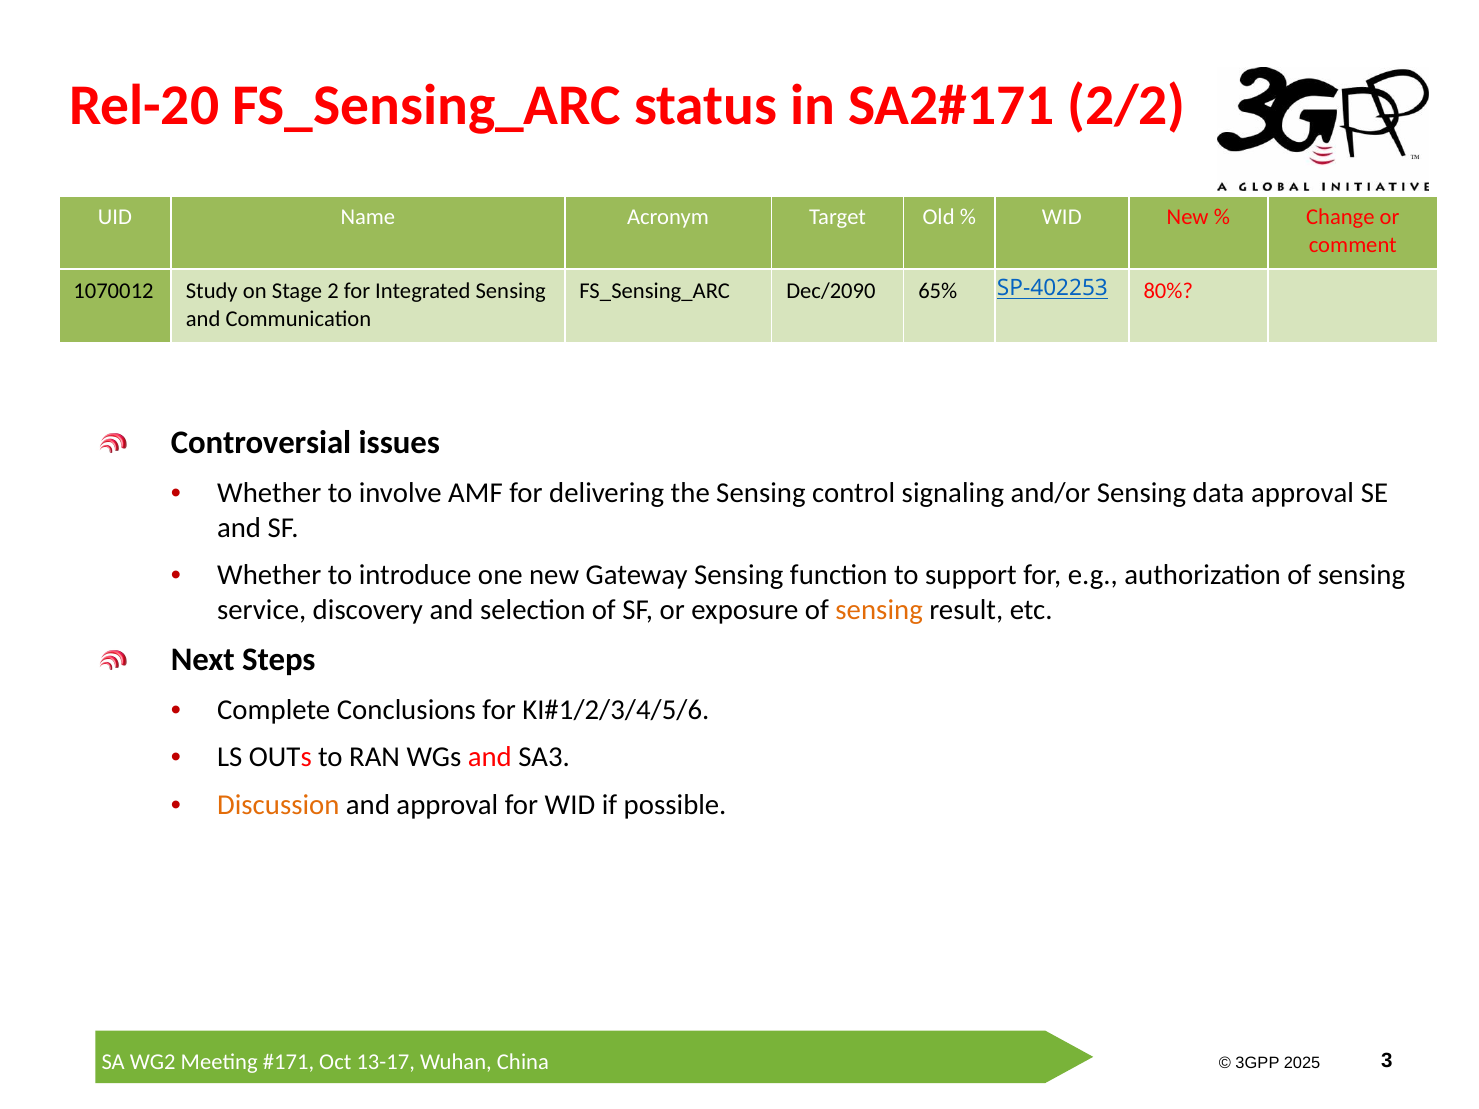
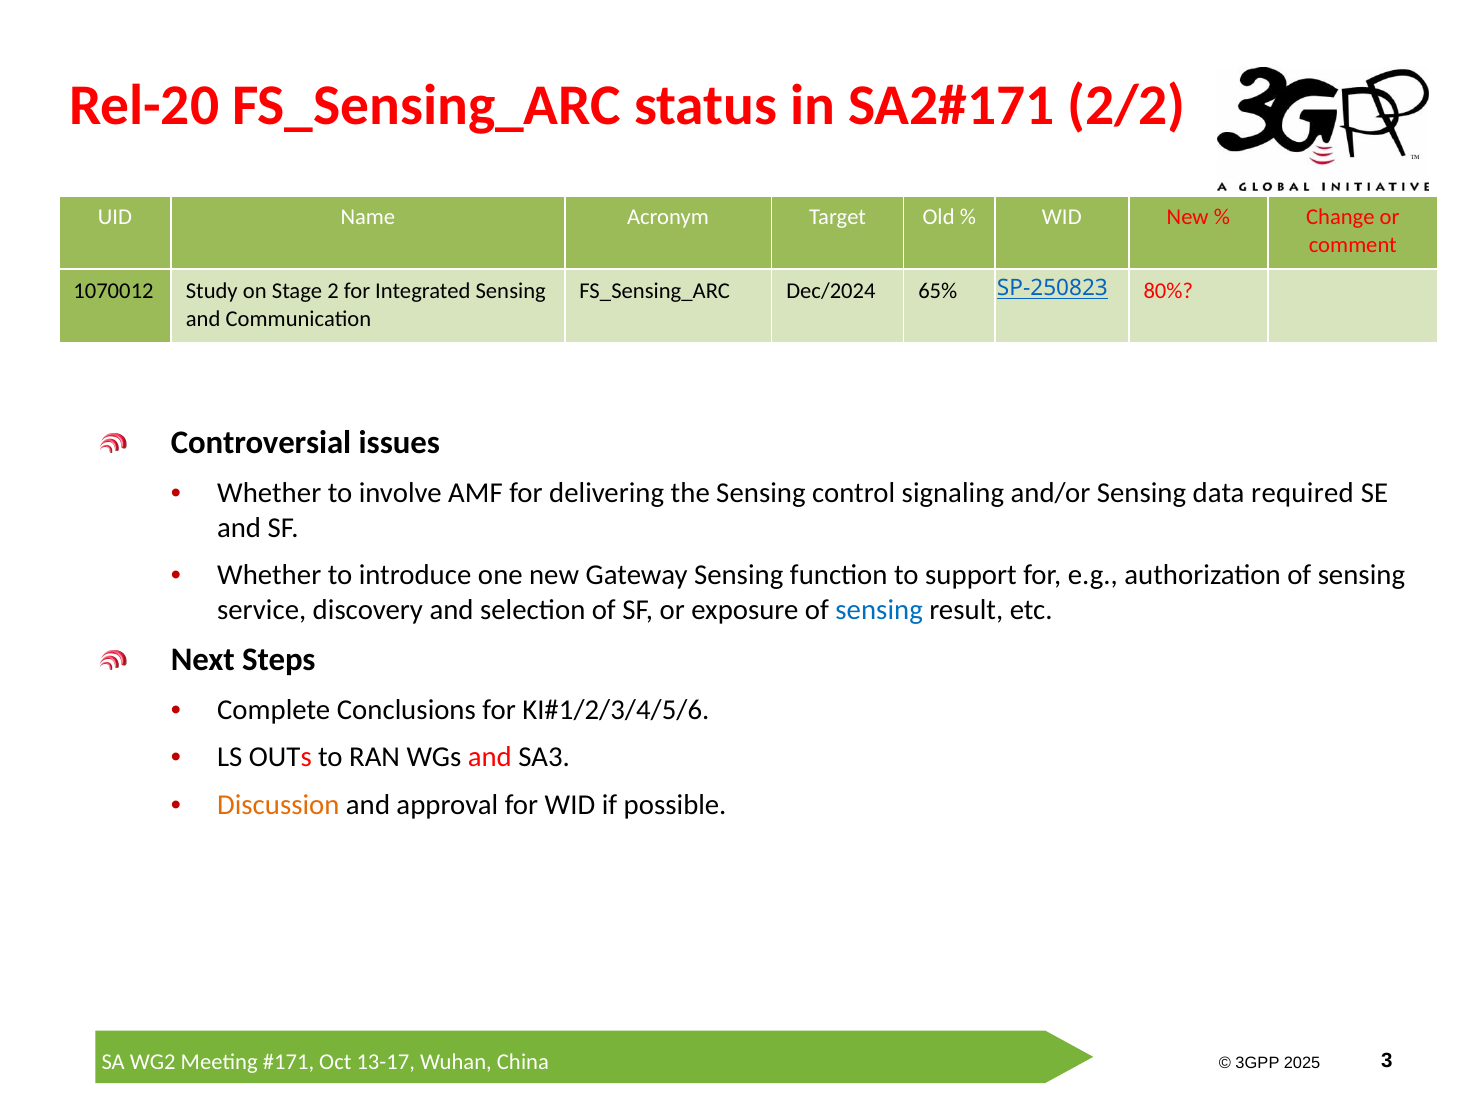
Dec/2090: Dec/2090 -> Dec/2024
SP-402253: SP-402253 -> SP-250823
data approval: approval -> required
sensing at (879, 610) colour: orange -> blue
